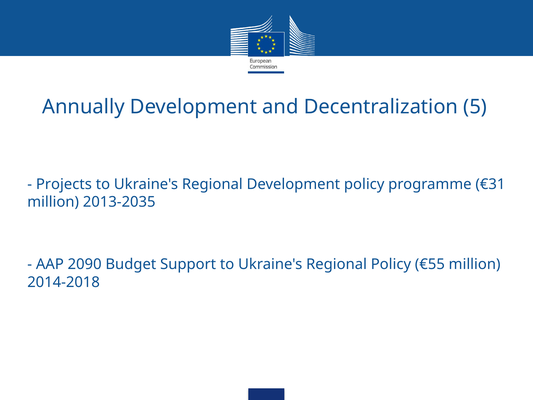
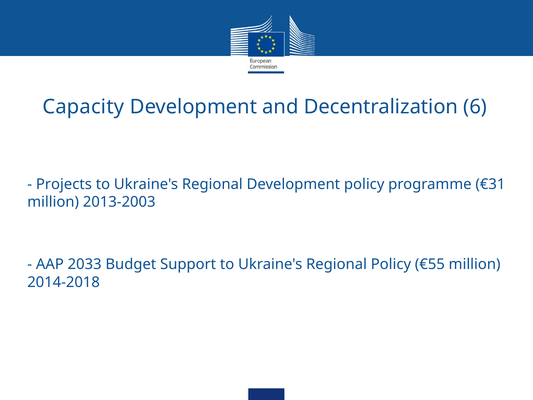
Annually: Annually -> Capacity
5: 5 -> 6
2013-2035: 2013-2035 -> 2013-2003
2090: 2090 -> 2033
